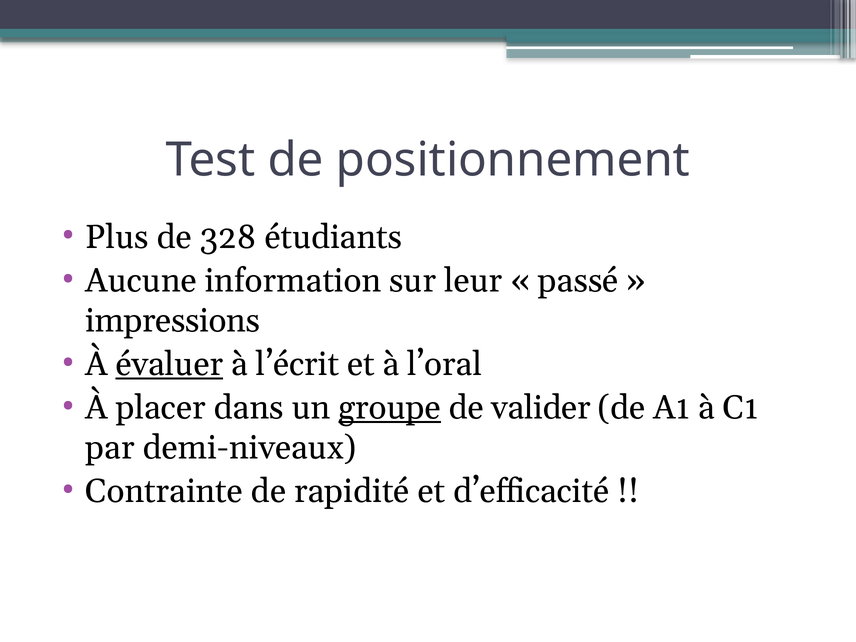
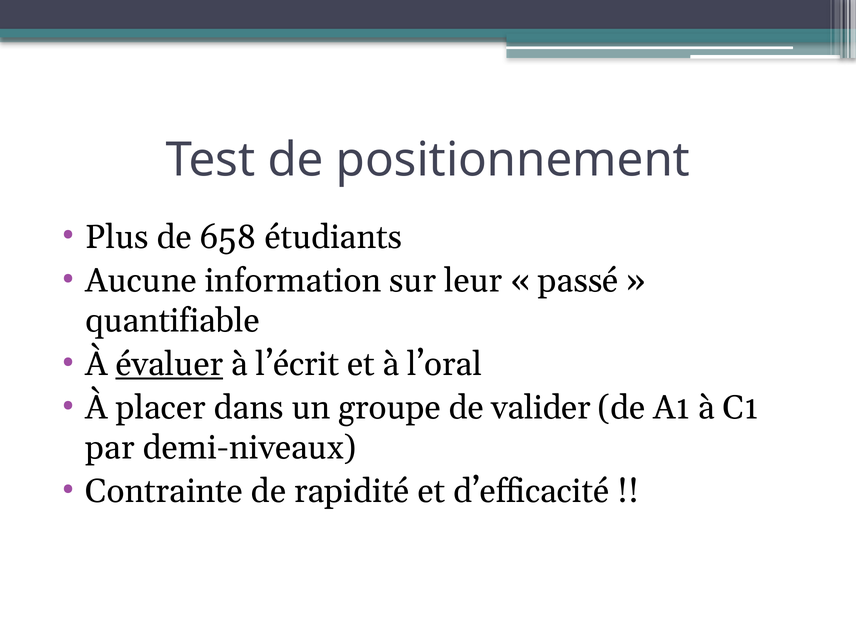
328: 328 -> 658
impressions: impressions -> quantifiable
groupe underline: present -> none
